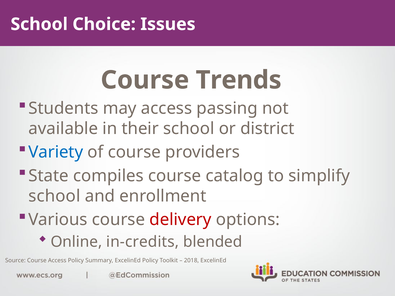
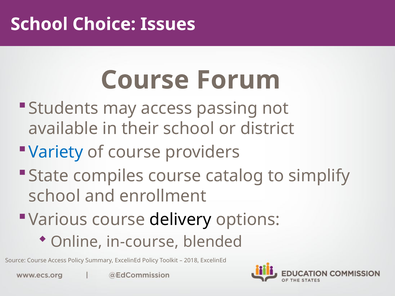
Trends: Trends -> Forum
delivery colour: red -> black
in-credits: in-credits -> in-course
